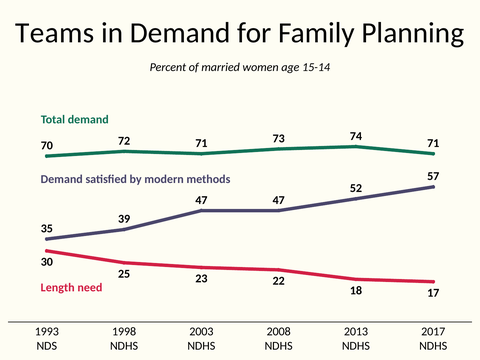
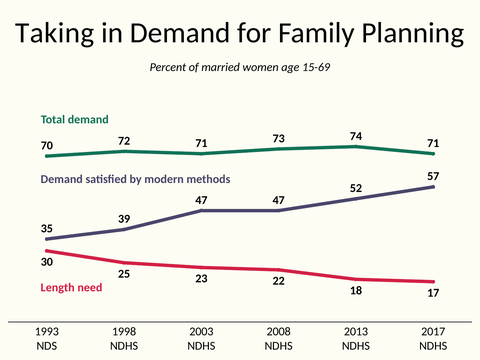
Teams: Teams -> Taking
15-14: 15-14 -> 15-69
